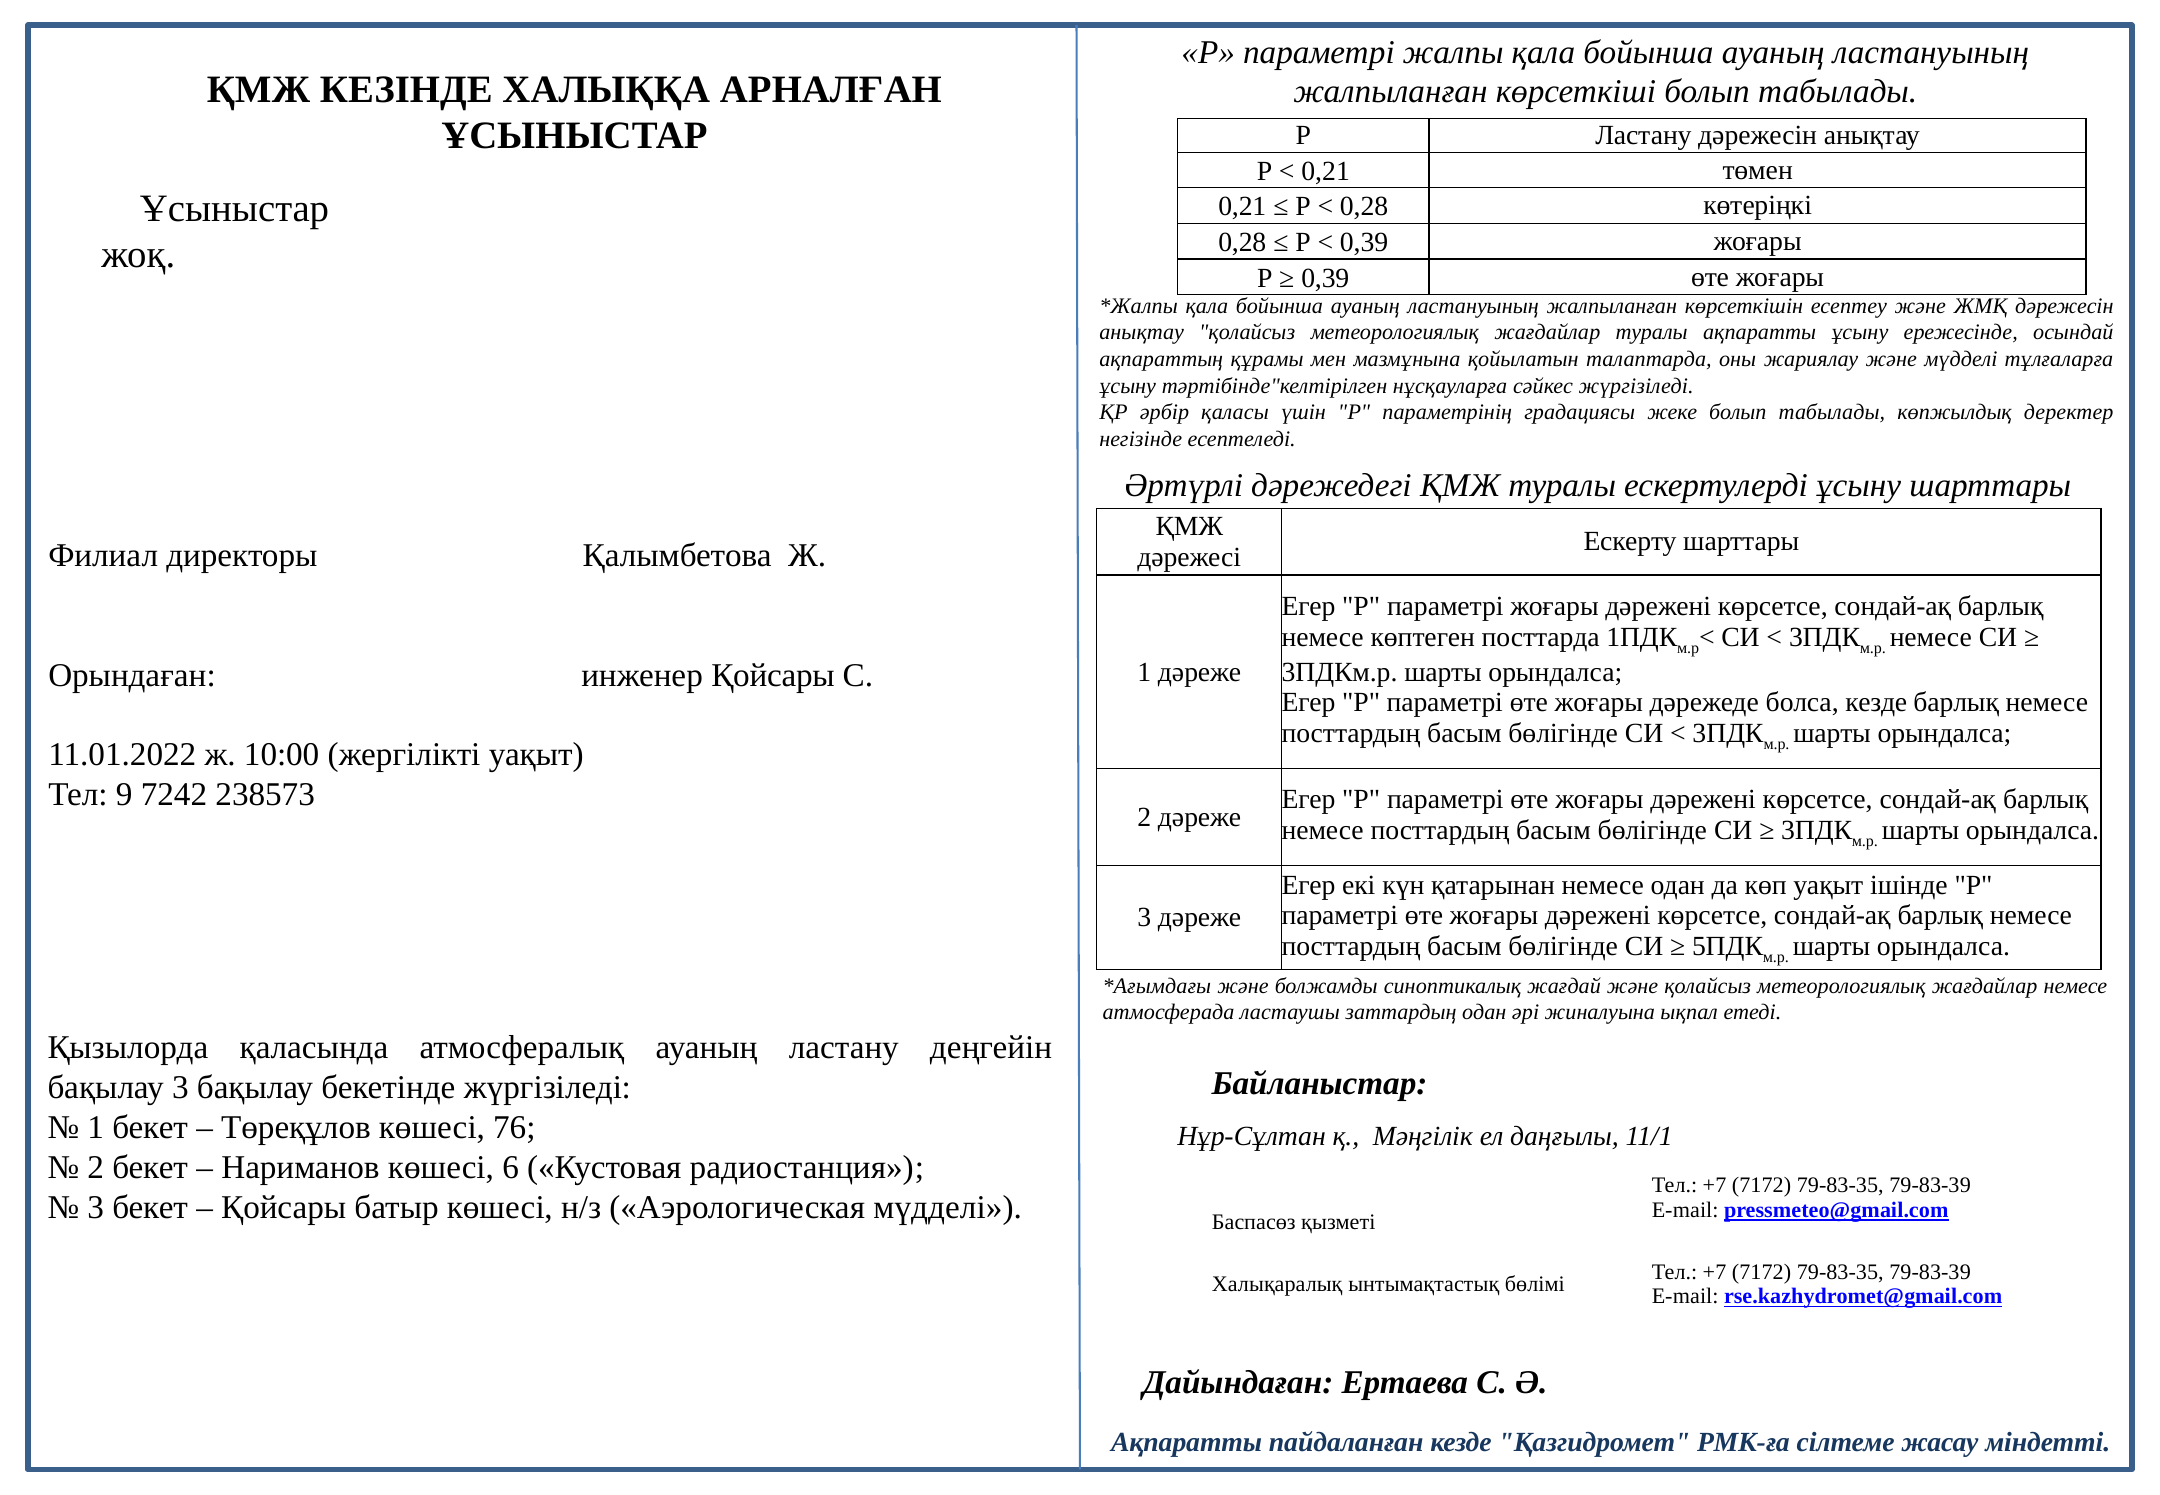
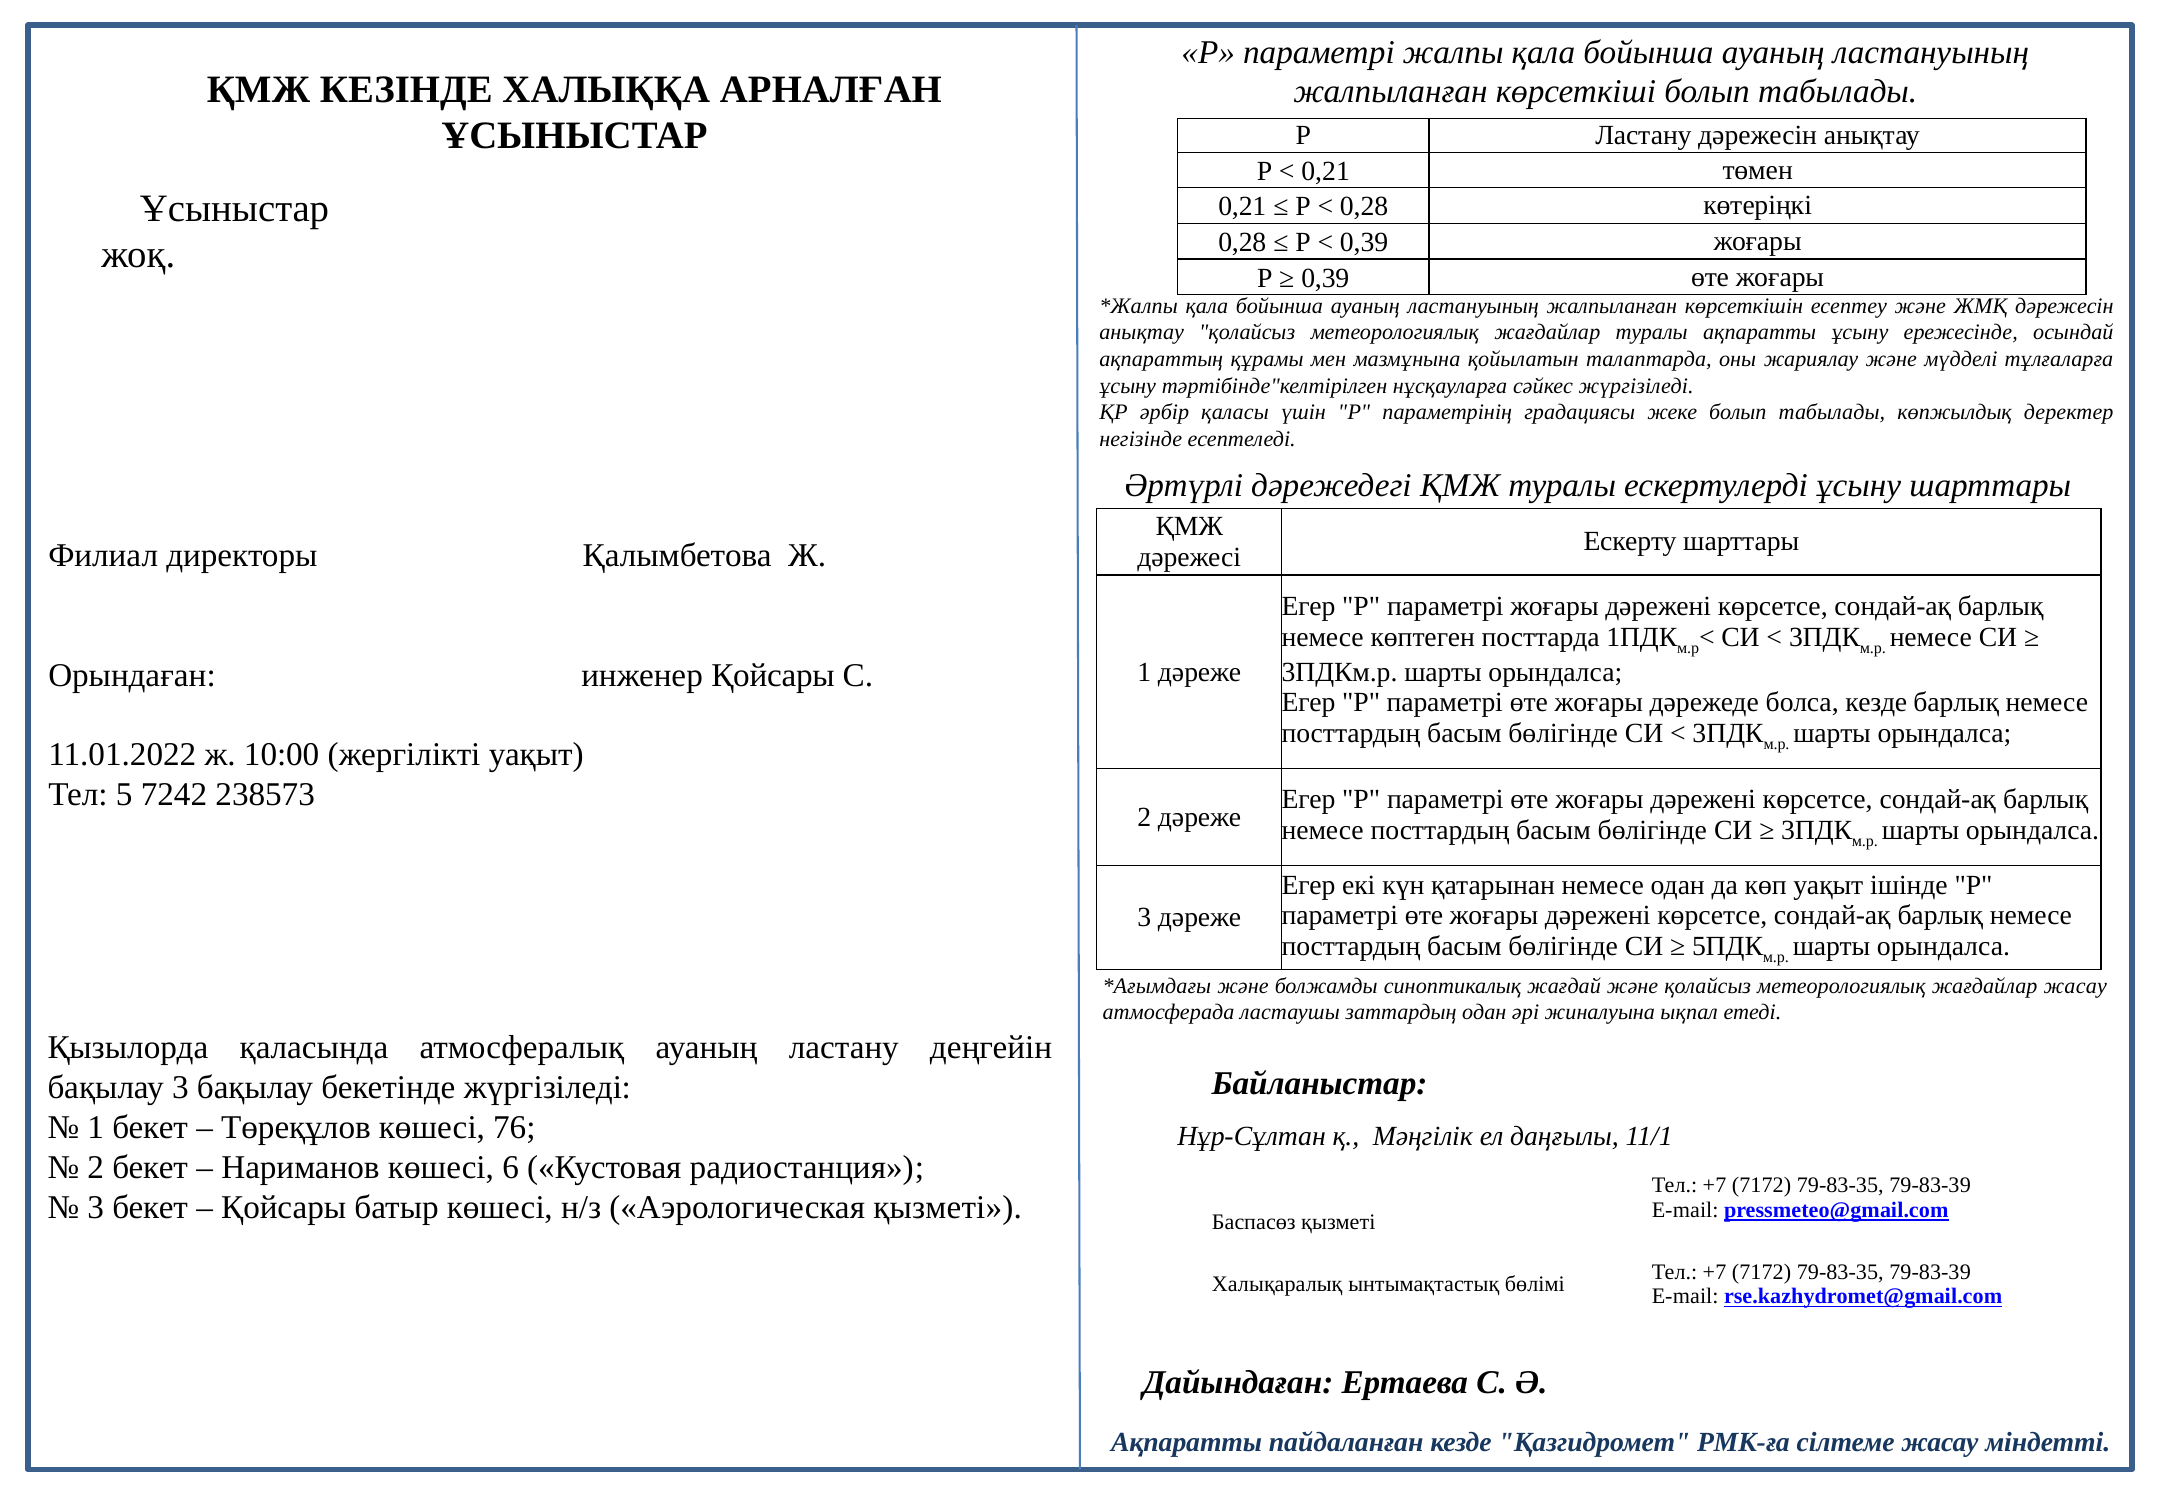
9: 9 -> 5
жағдайлар немесе: немесе -> жасау
Аэрологическая мүдделі: мүдделі -> қызметі
